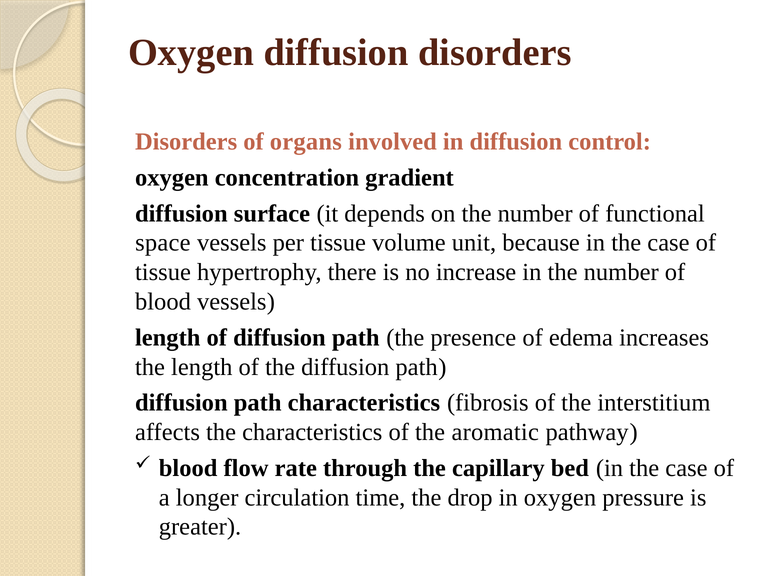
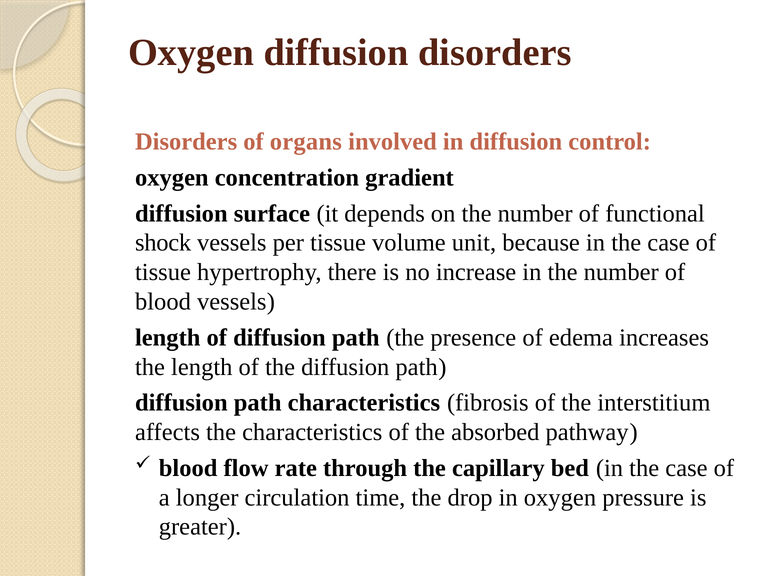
space: space -> shock
aromatic: aromatic -> absorbed
